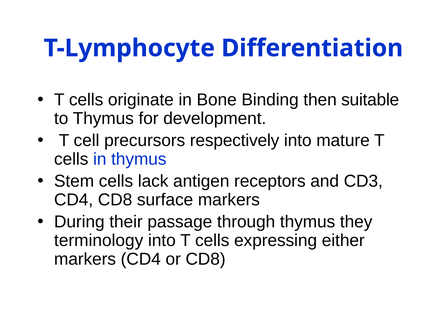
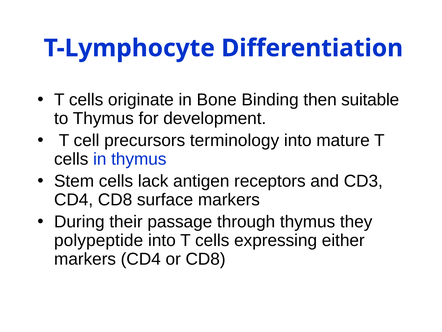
respectively: respectively -> terminology
terminology: terminology -> polypeptide
